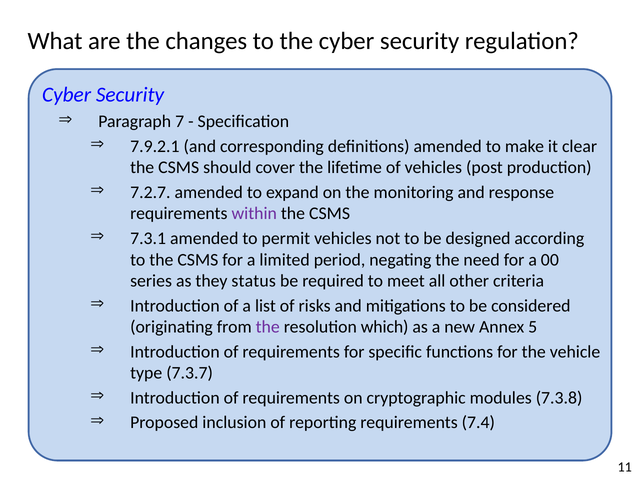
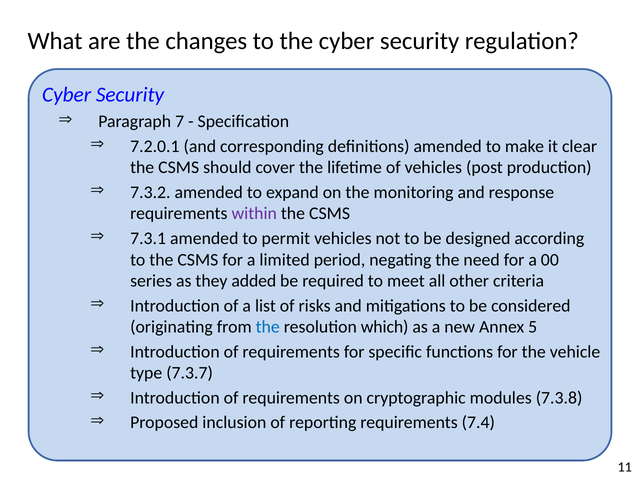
7.9.2.1: 7.9.2.1 -> 7.2.0.1
7.2.7: 7.2.7 -> 7.3.2
status: status -> added
the at (268, 327) colour: purple -> blue
